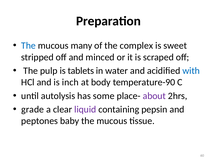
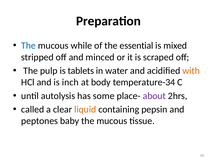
many: many -> while
complex: complex -> essential
sweet: sweet -> mixed
with colour: blue -> orange
temperature-90: temperature-90 -> temperature-34
grade: grade -> called
liquid colour: purple -> orange
